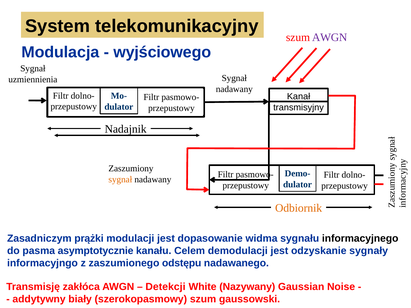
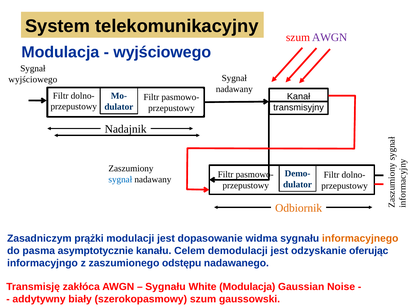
uzmiennienia at (33, 79): uzmiennienia -> wyjściowego
sygnał at (120, 180) colour: orange -> blue
informacyjnego colour: black -> orange
sygnały: sygnały -> oferując
Detekcji at (165, 287): Detekcji -> Sygnału
White Nazywany: Nazywany -> Modulacja
